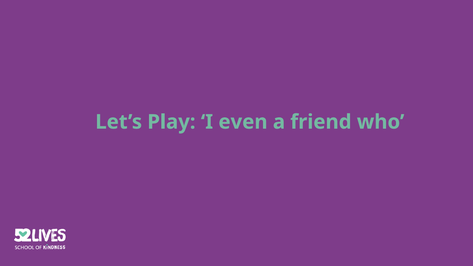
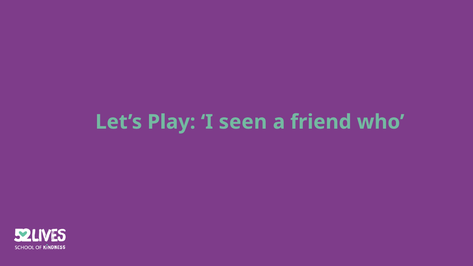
even: even -> seen
